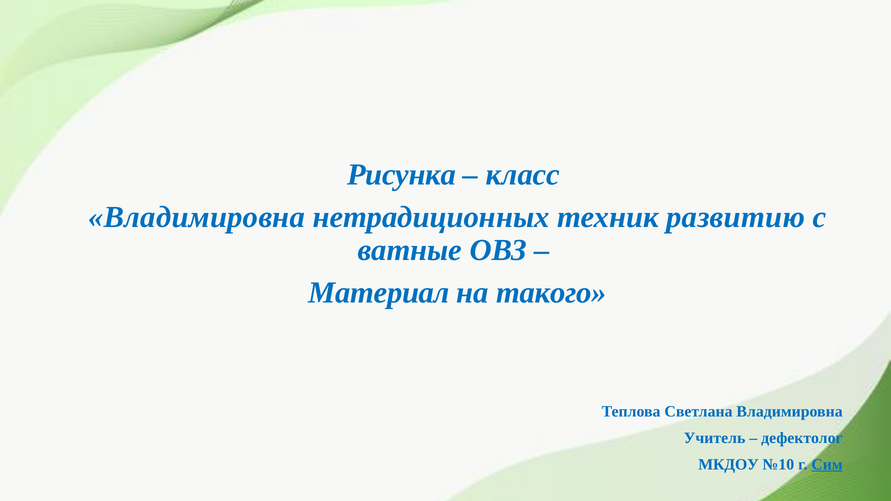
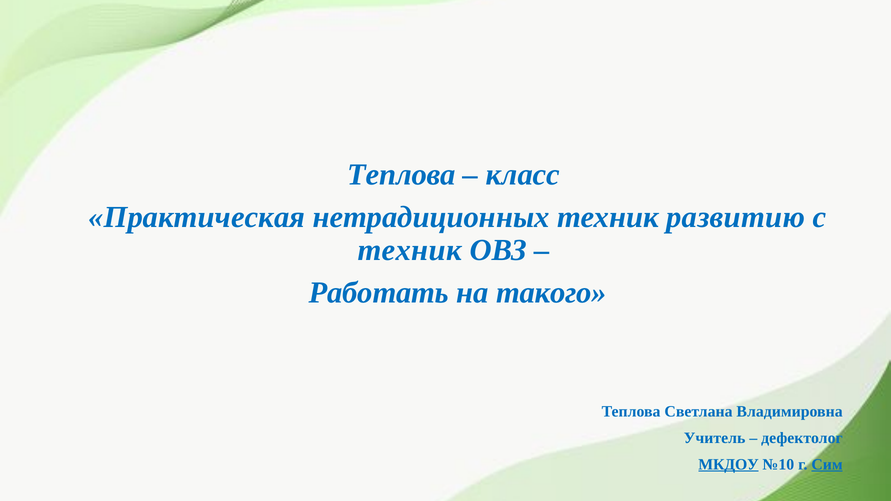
Рисунка at (401, 175): Рисунка -> Теплова
Владимировна at (197, 217): Владимировна -> Практическая
ватные at (410, 250): ватные -> техник
Материал: Материал -> Работать
МКДОУ underline: none -> present
